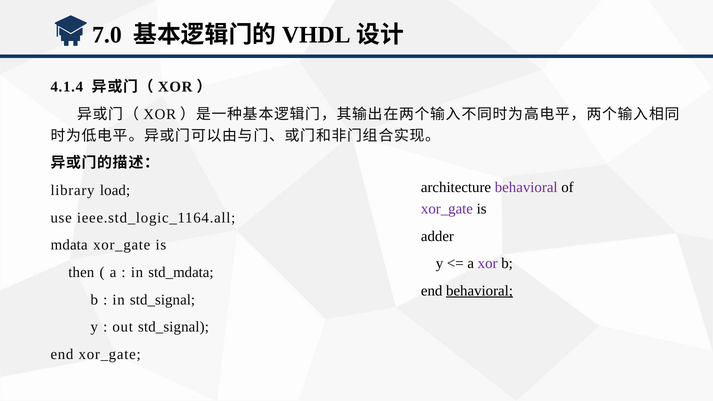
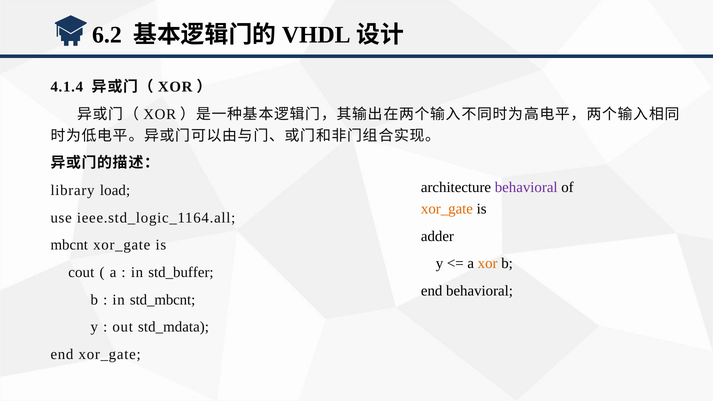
7.0: 7.0 -> 6.2
xor_gate at (447, 209) colour: purple -> orange
mdata: mdata -> mbcnt
xor at (488, 263) colour: purple -> orange
then: then -> cout
std_mdata: std_mdata -> std_buffer
behavioral at (480, 291) underline: present -> none
in std_signal: std_signal -> std_mbcnt
out std_signal: std_signal -> std_mdata
